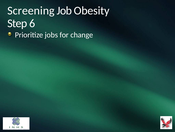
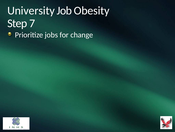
Screening: Screening -> University
6: 6 -> 7
